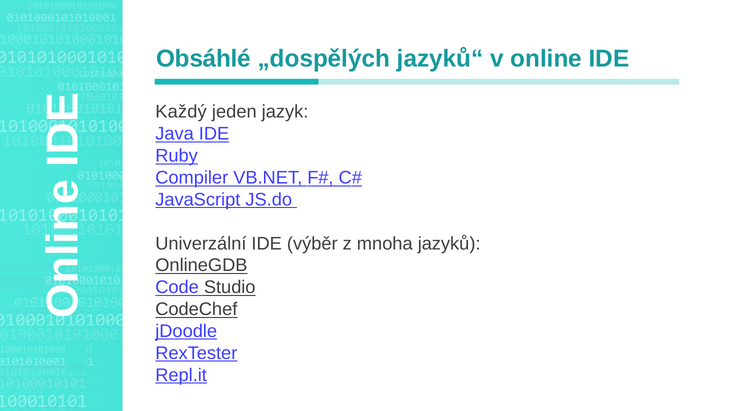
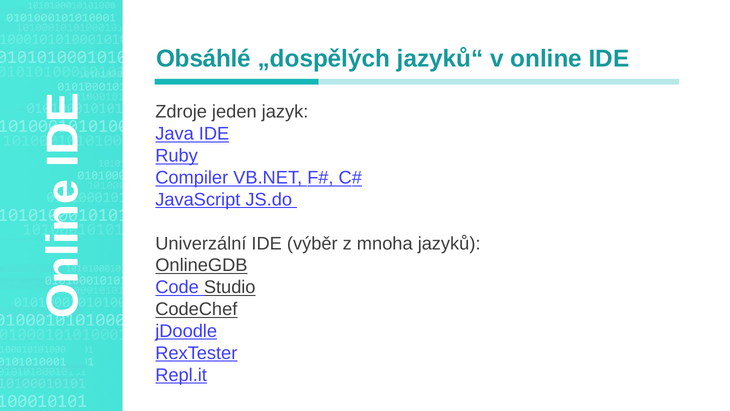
Každý: Každý -> Zdroje
